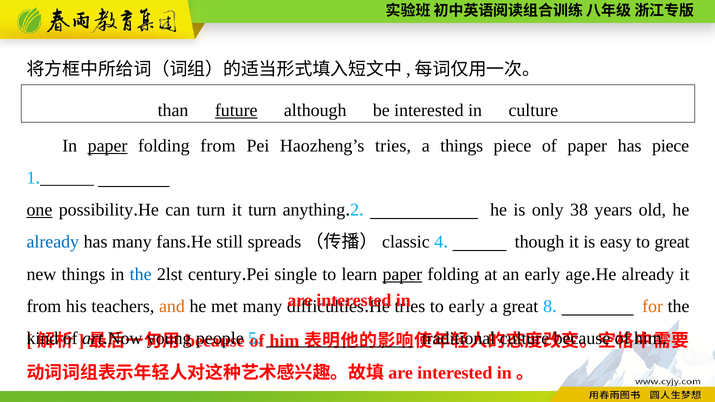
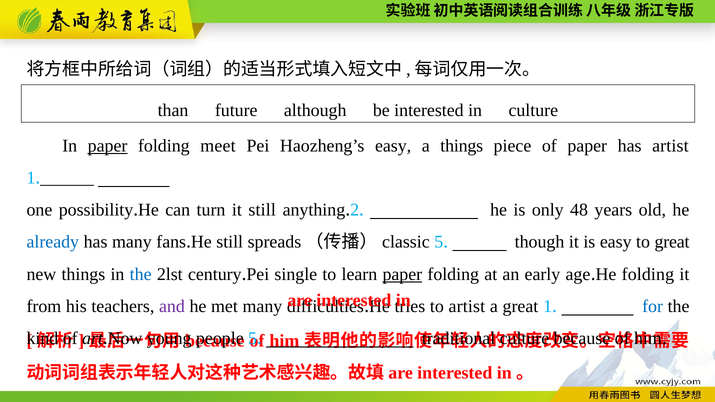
future underline: present -> none
folding from: from -> meet
Haozheng’s tries: tries -> easy
has piece: piece -> artist
one underline: present -> none
it turn: turn -> still
38: 38 -> 48
4 at (439, 242): 4 -> 5
already at (648, 274): already -> folding
and colour: orange -> purple
to early: early -> artist
great 8: 8 -> 1
for colour: orange -> blue
